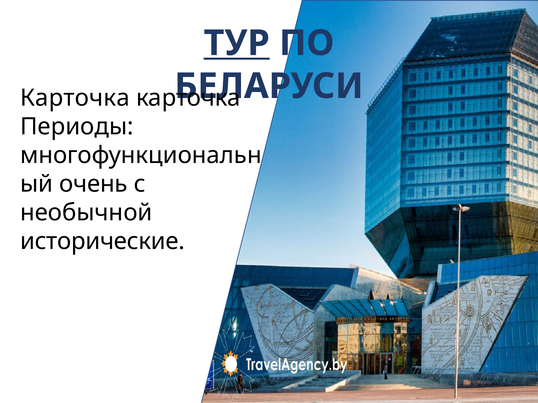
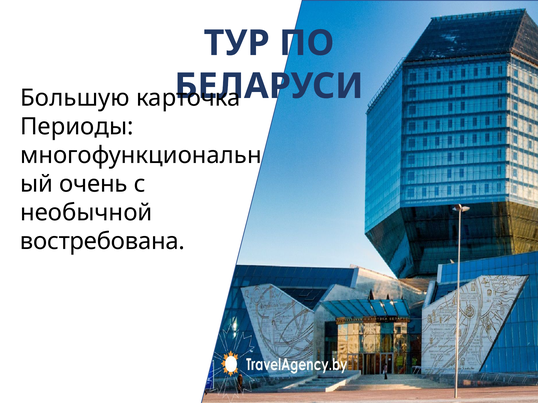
ТУР underline: present -> none
Карточка at (75, 98): Карточка -> Большую
исторические: исторические -> востребована
